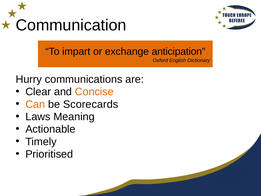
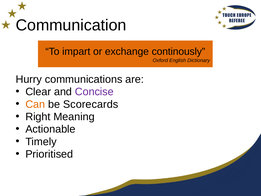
anticipation: anticipation -> continously
Concise colour: orange -> purple
Laws: Laws -> Right
